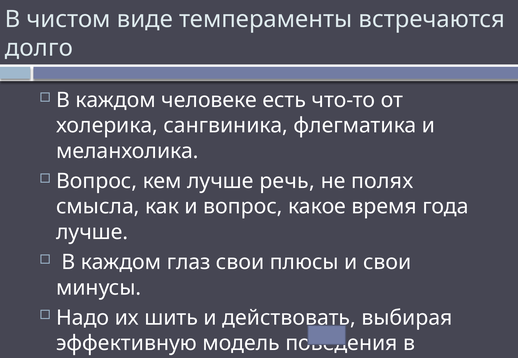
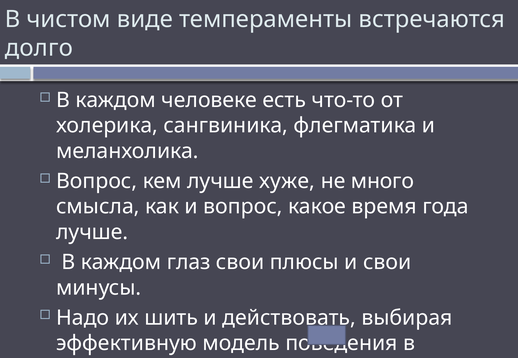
речь: речь -> хуже
полях: полях -> много
